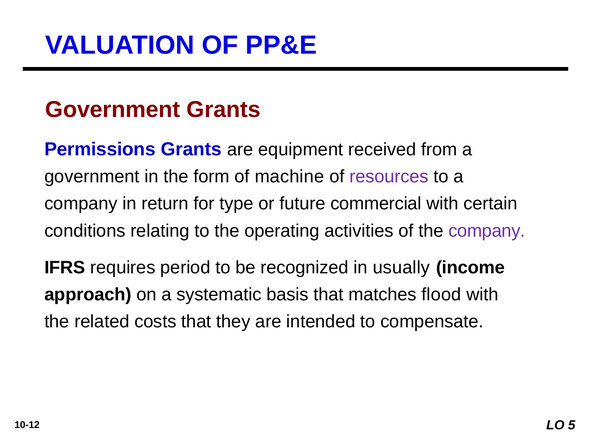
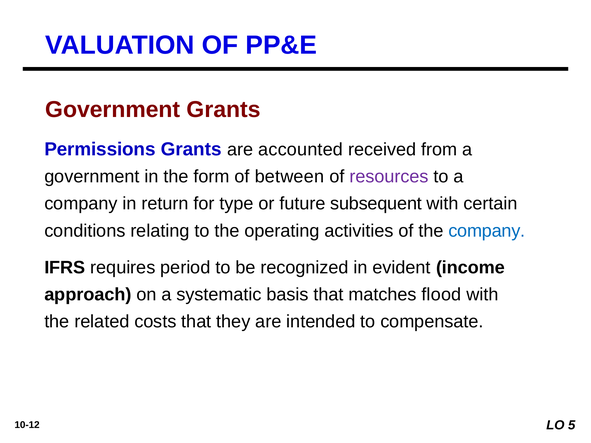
equipment: equipment -> accounted
machine: machine -> between
commercial: commercial -> subsequent
company at (487, 231) colour: purple -> blue
usually: usually -> evident
